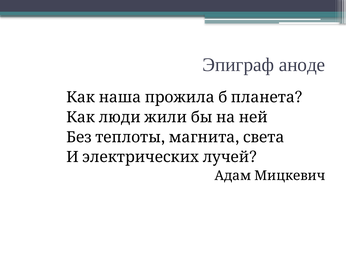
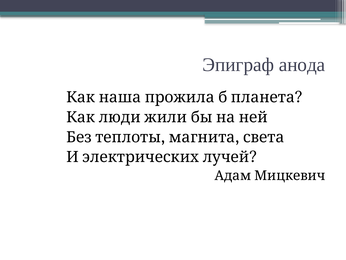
аноде: аноде -> анода
